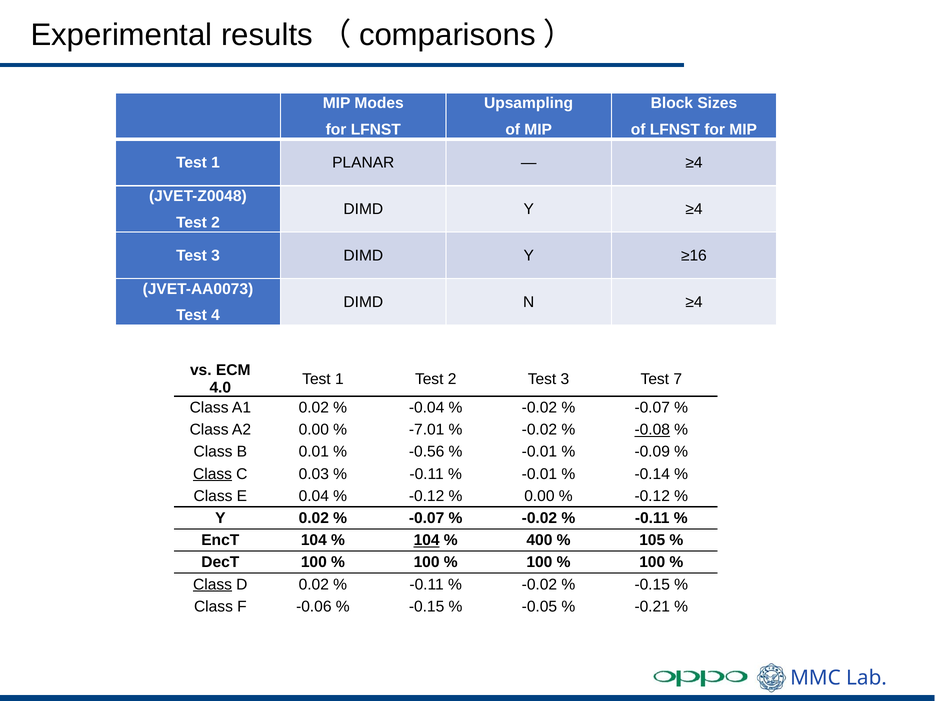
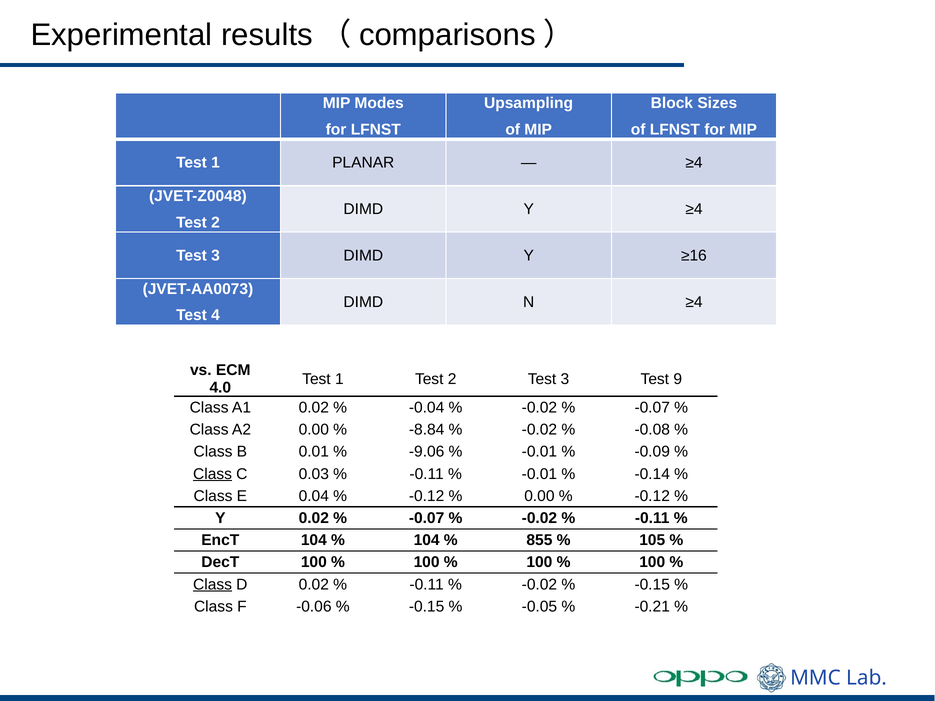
7: 7 -> 9
-7.01: -7.01 -> -8.84
-0.08 underline: present -> none
-0.56: -0.56 -> -9.06
104 at (427, 540) underline: present -> none
400: 400 -> 855
